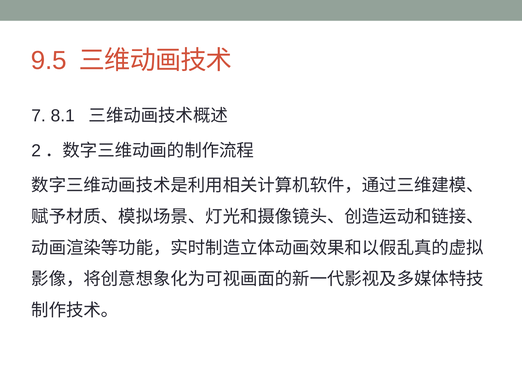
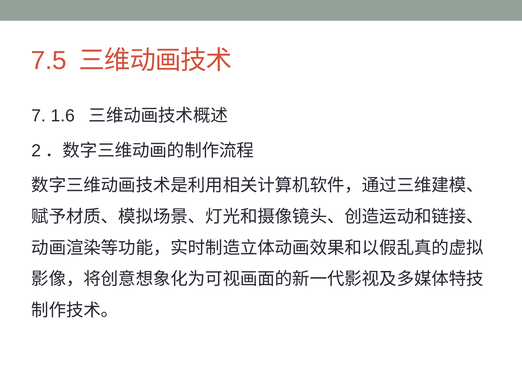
9.5: 9.5 -> 7.5
8.1: 8.1 -> 1.6
